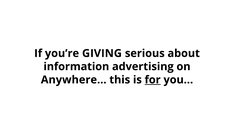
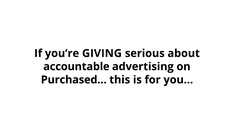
information: information -> accountable
Anywhere…: Anywhere… -> Purchased…
for underline: present -> none
